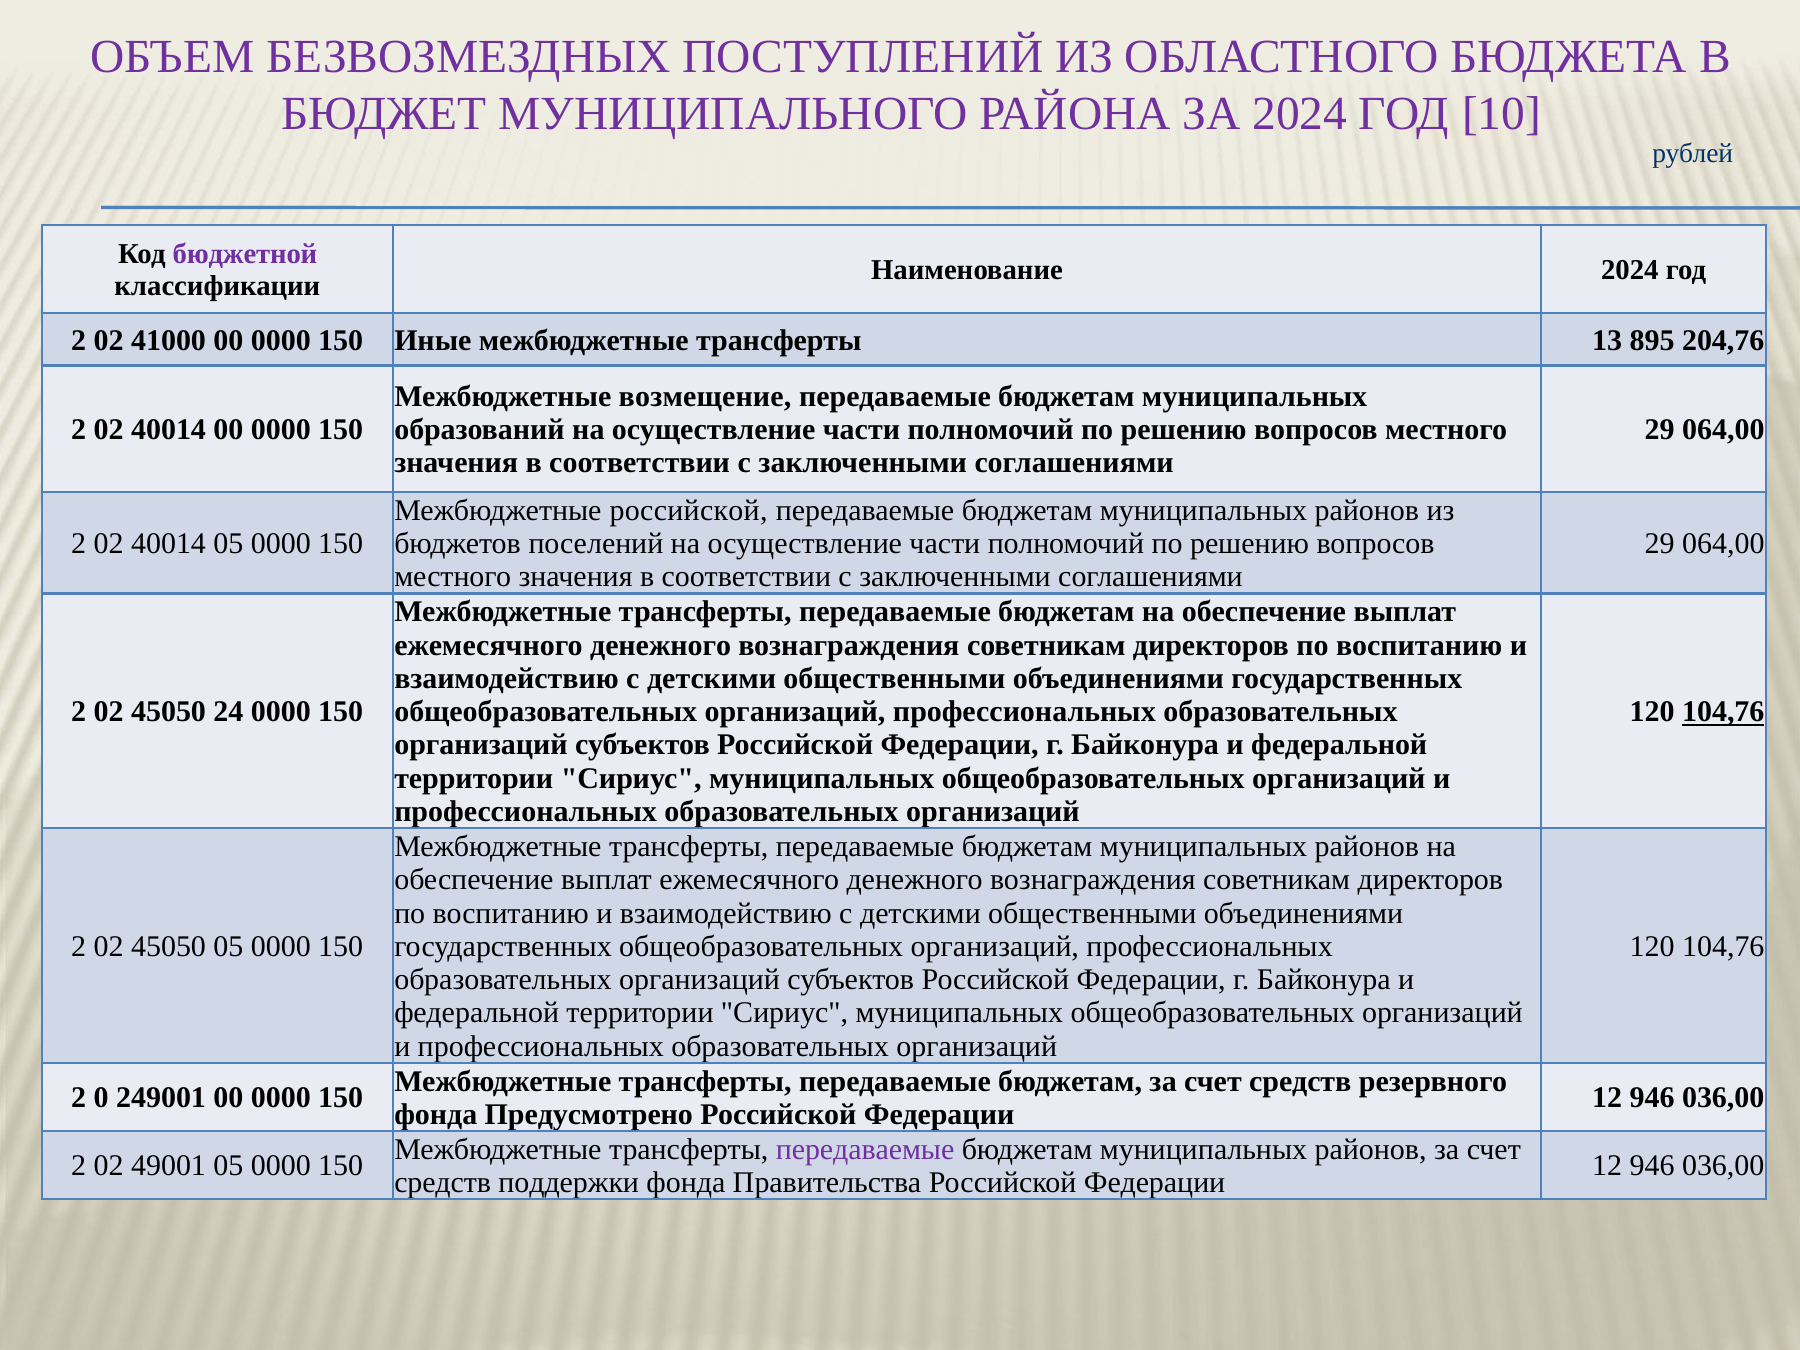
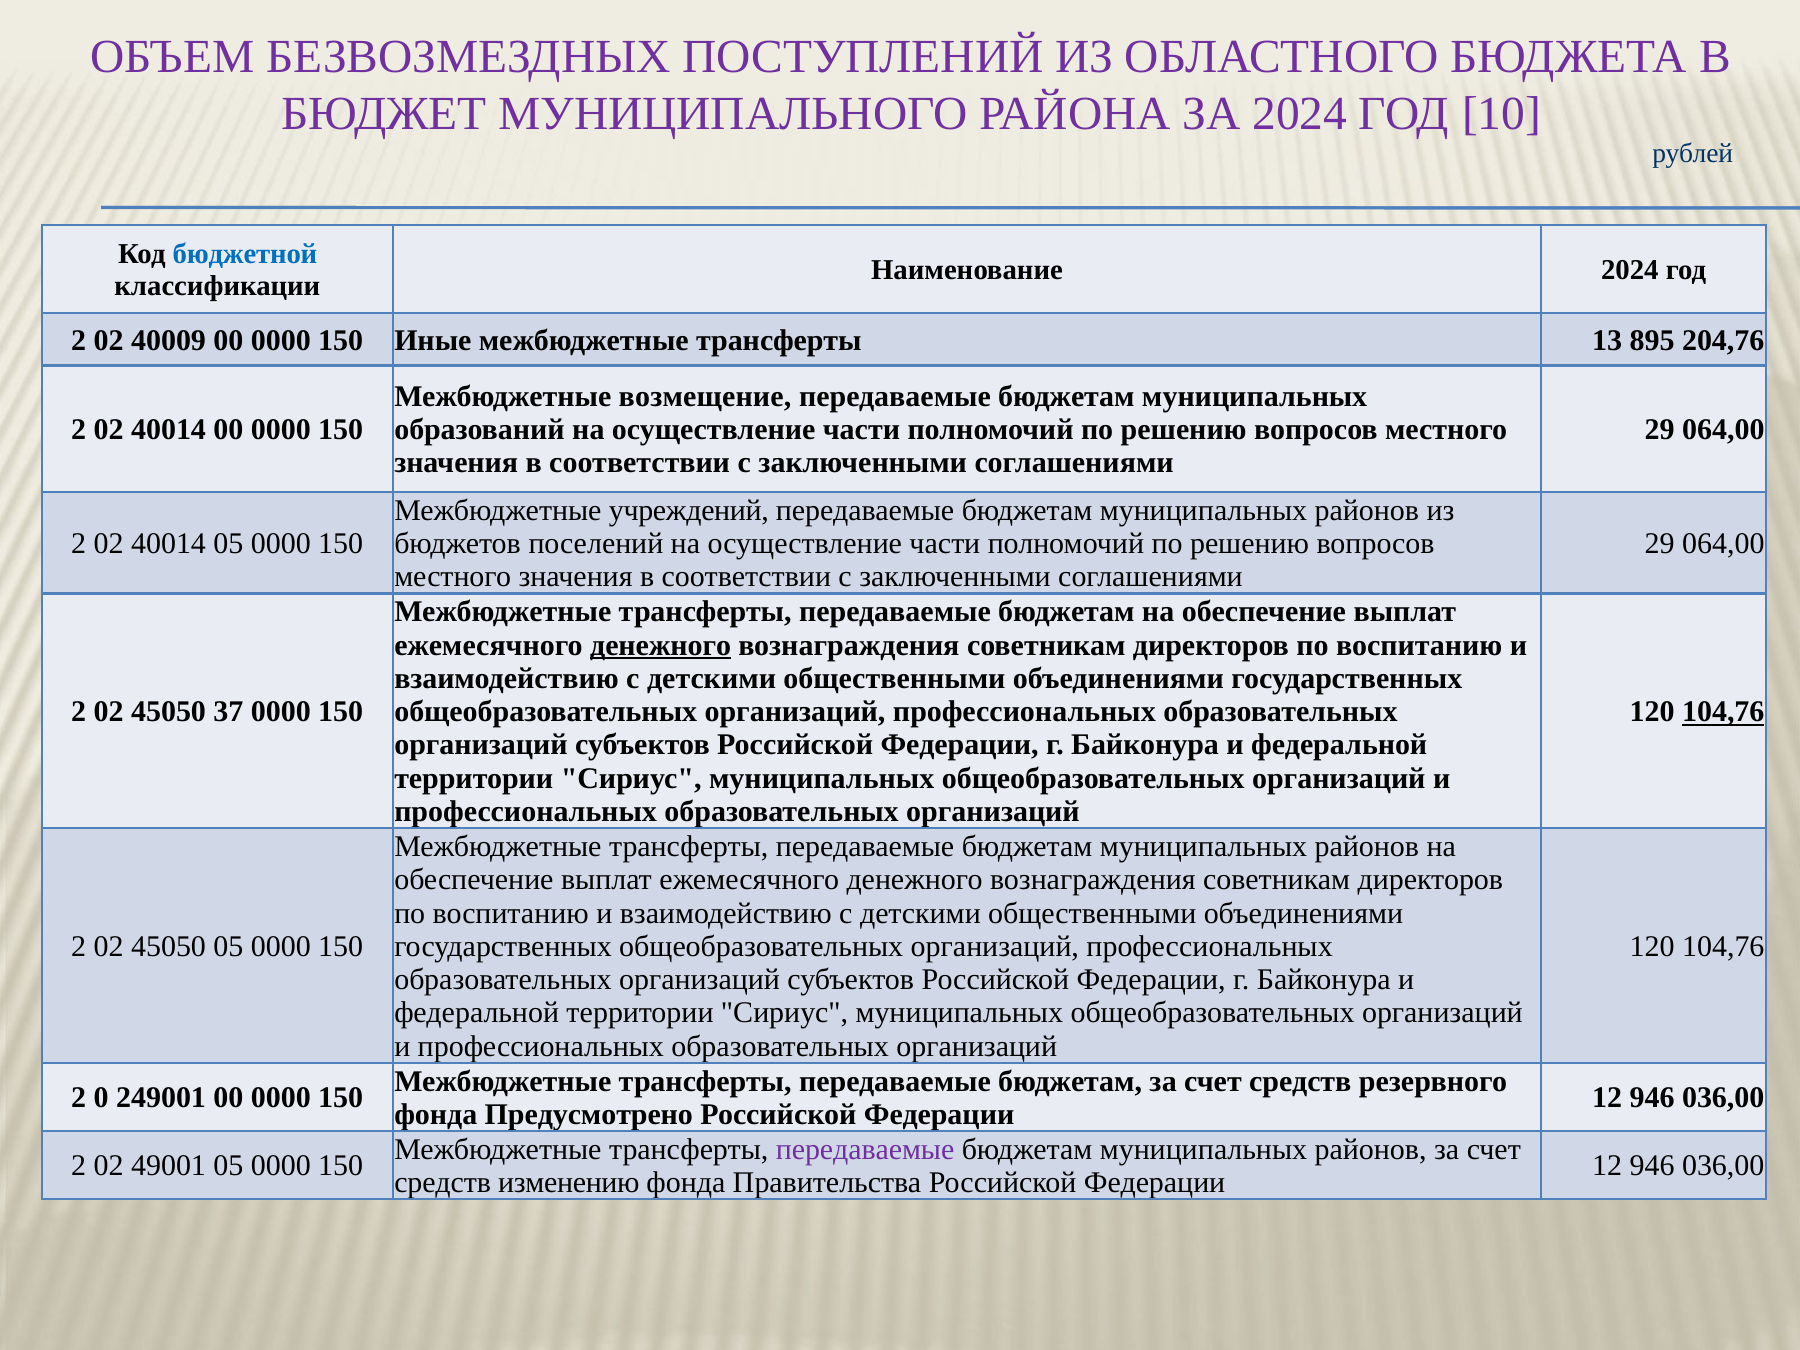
бюджетной colour: purple -> blue
41000: 41000 -> 40009
Межбюджетные российской: российской -> учреждений
денежного at (661, 645) underline: none -> present
24: 24 -> 37
поддержки: поддержки -> изменению
